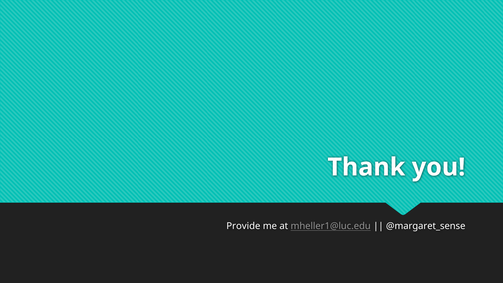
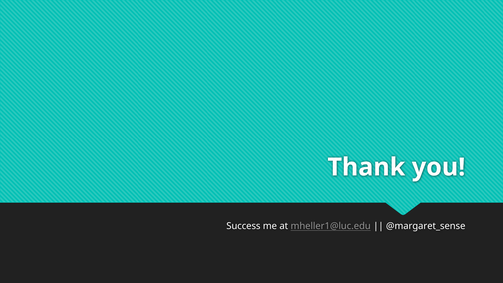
Provide: Provide -> Success
